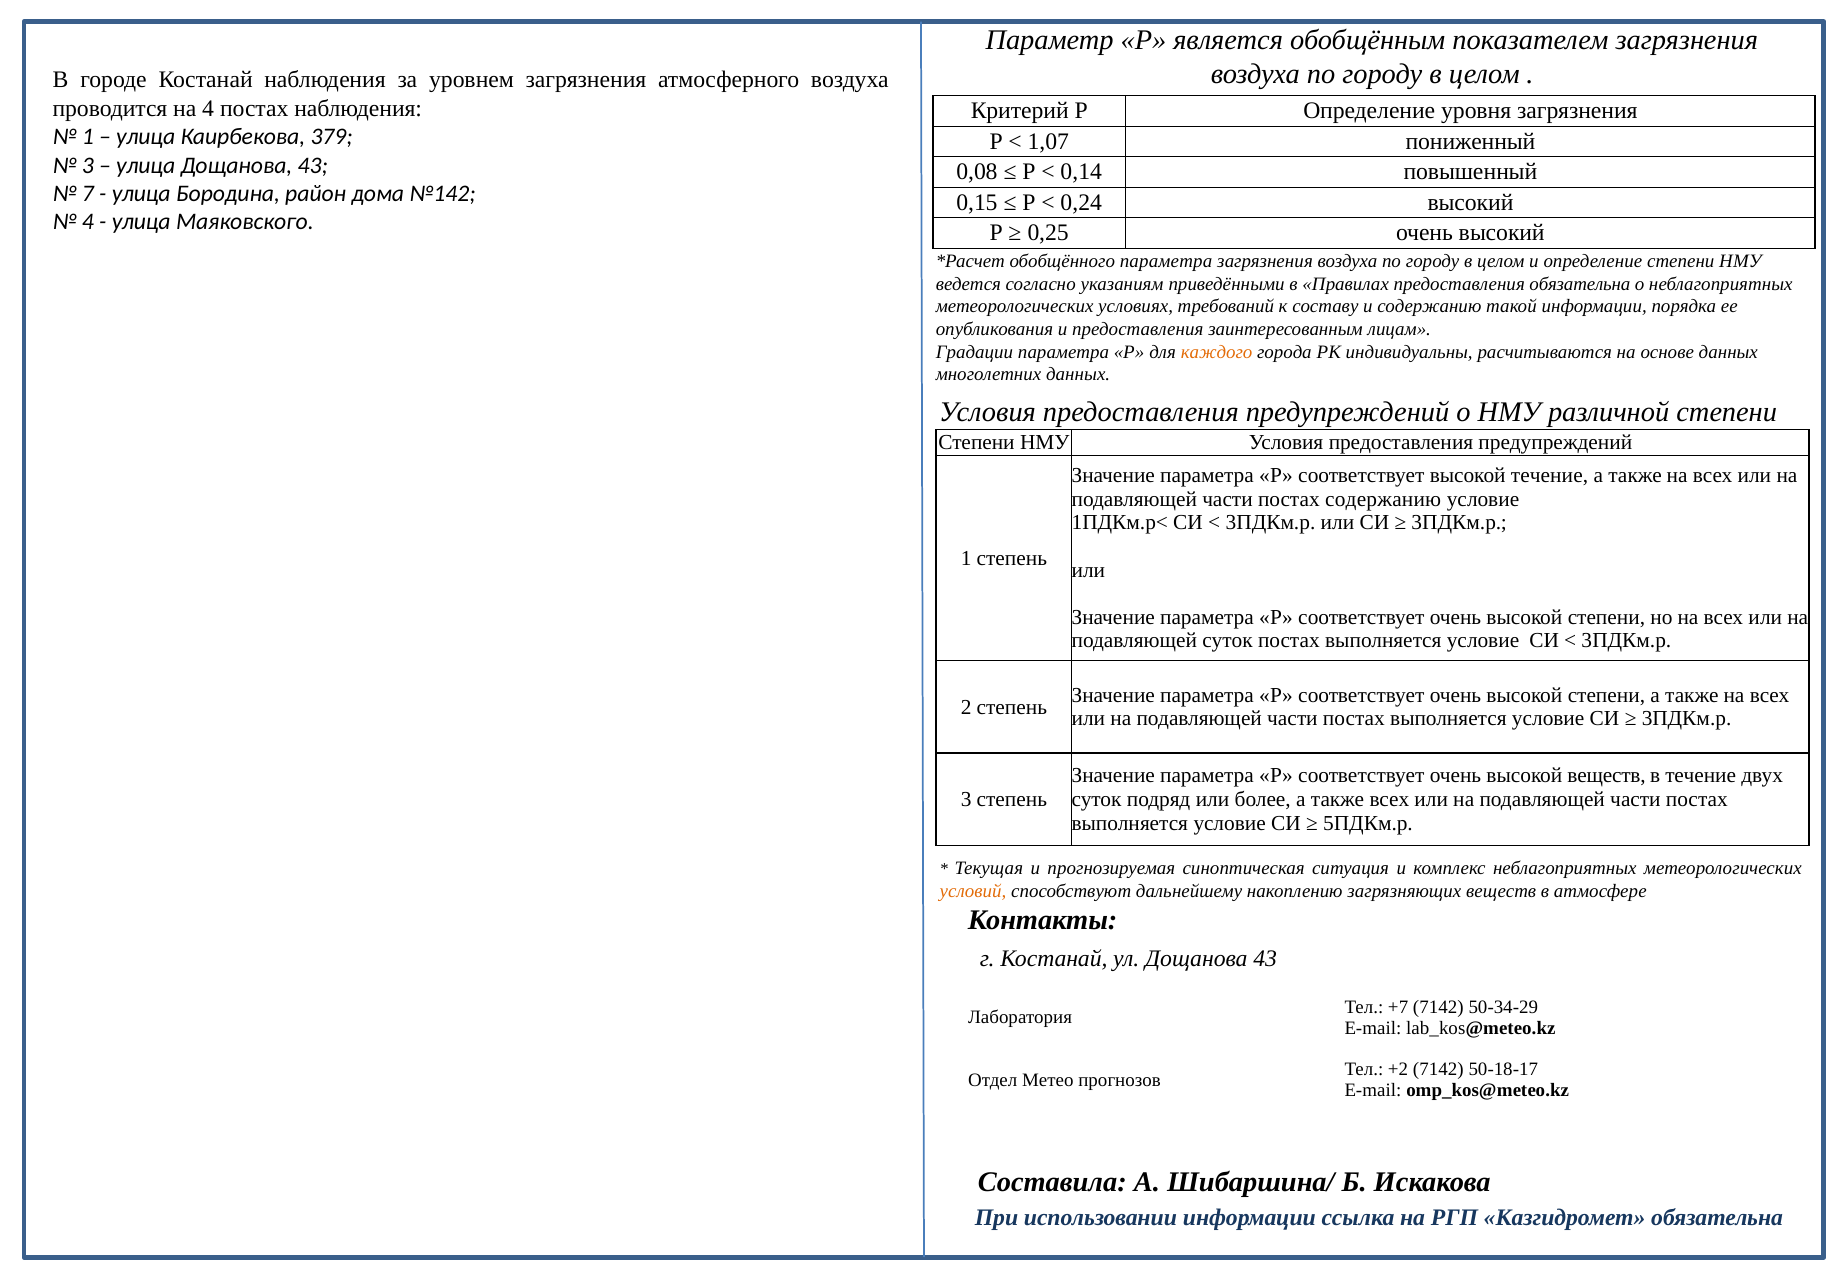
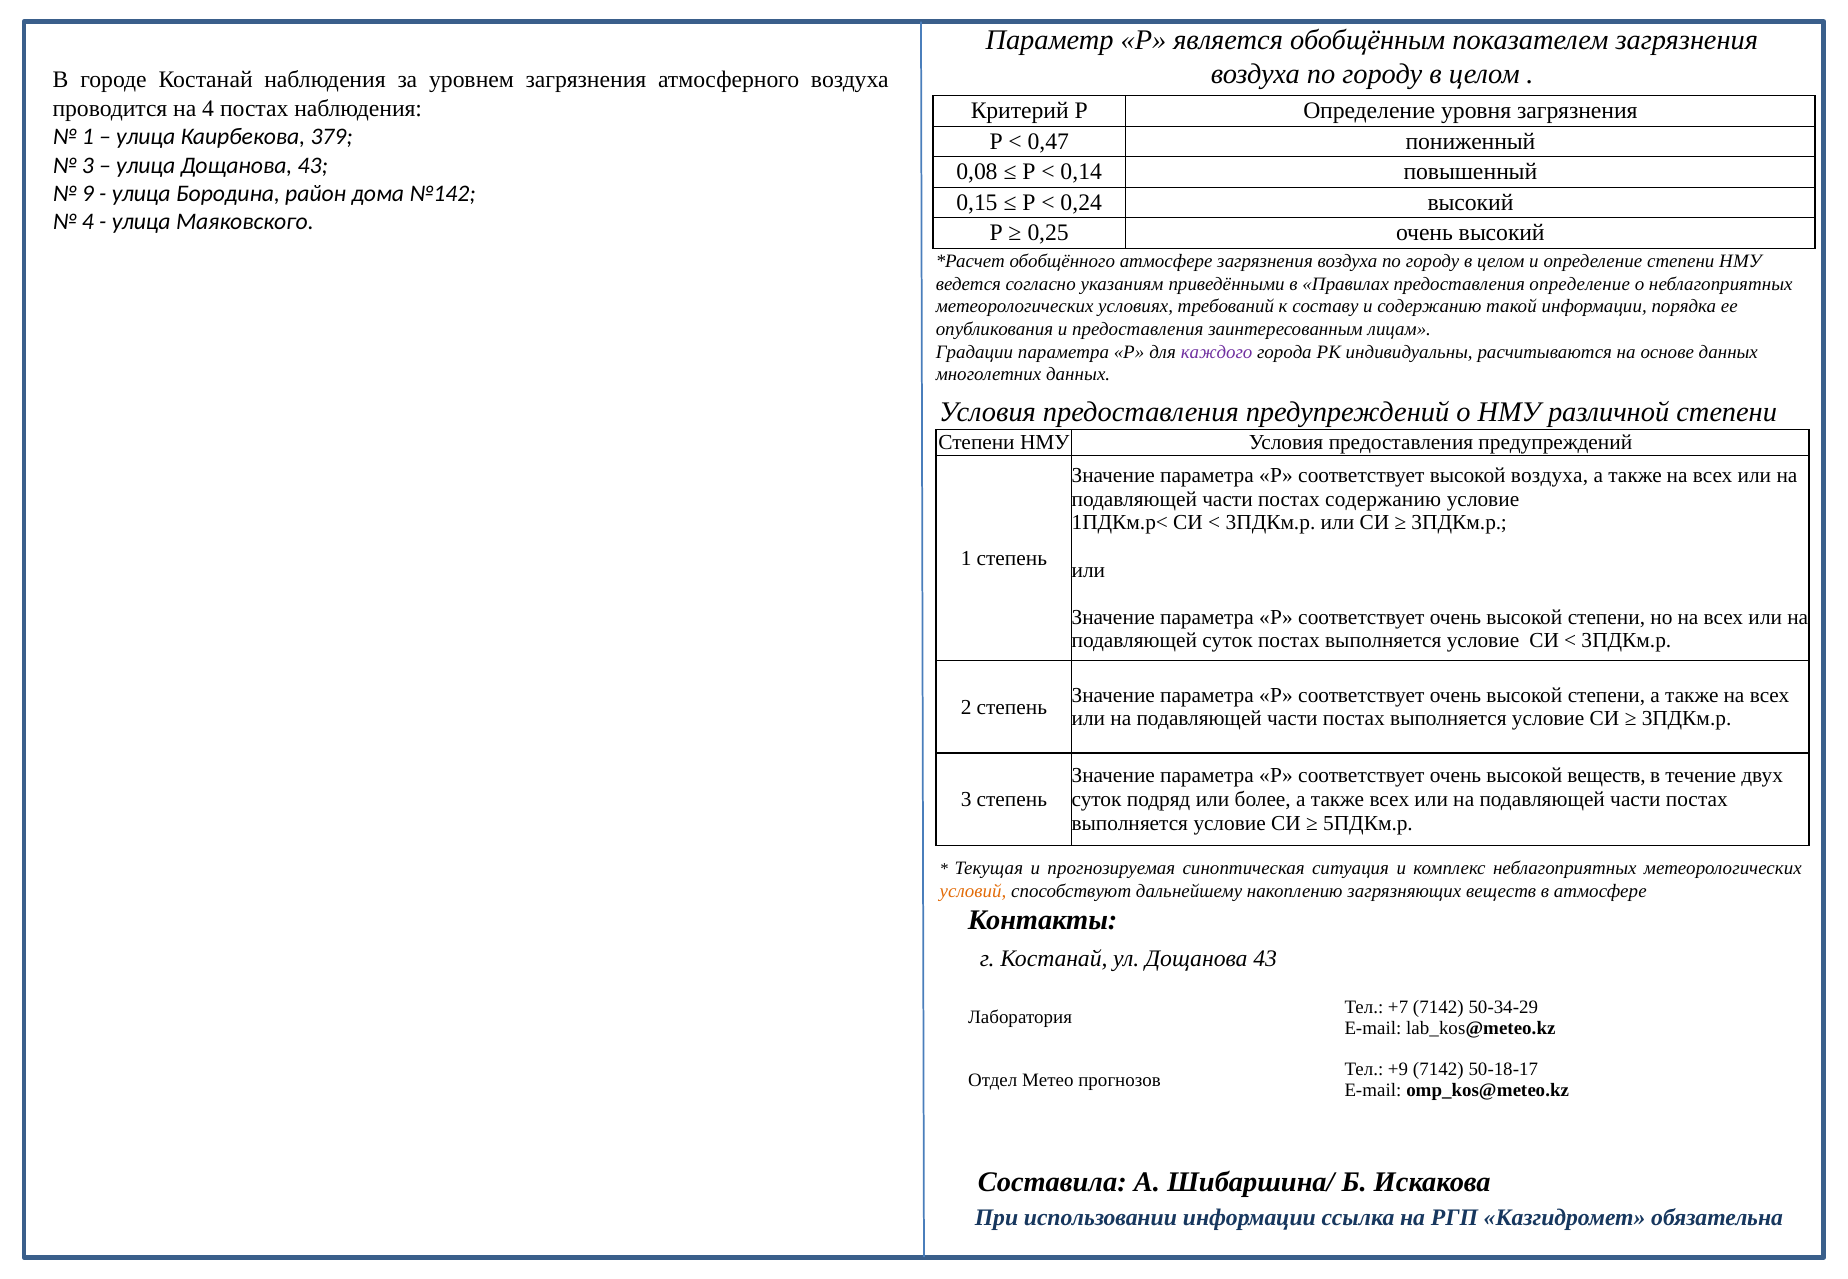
1,07: 1,07 -> 0,47
7: 7 -> 9
обобщённого параметра: параметра -> атмосфере
предоставления обязательна: обязательна -> определение
каждого colour: orange -> purple
высокой течение: течение -> воздуха
+2: +2 -> +9
